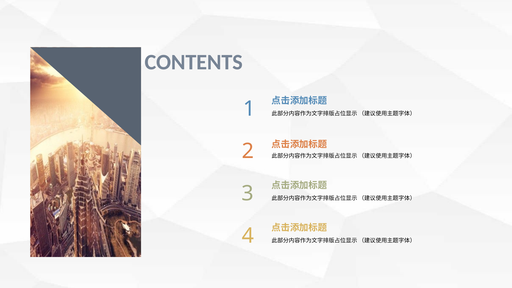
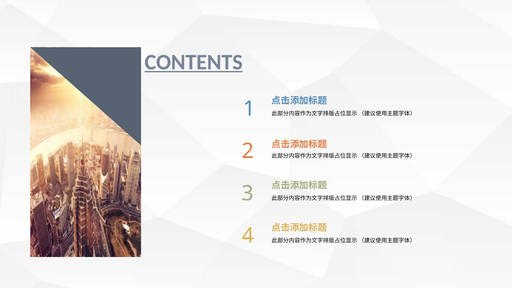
CONTENTS underline: none -> present
